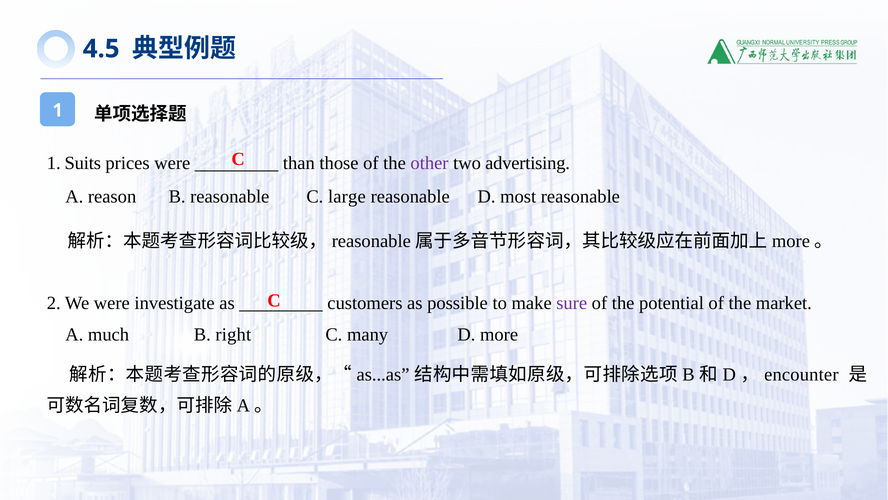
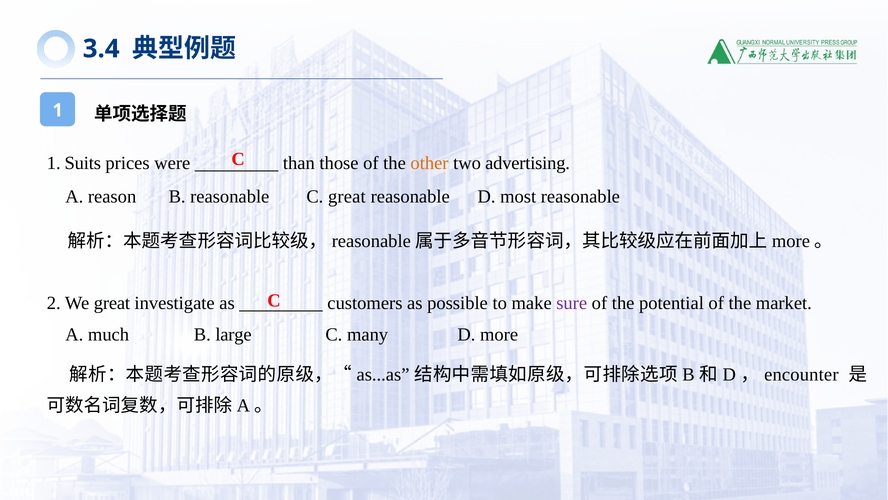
4.5: 4.5 -> 3.4
other colour: purple -> orange
C large: large -> great
We were: were -> great
right: right -> large
